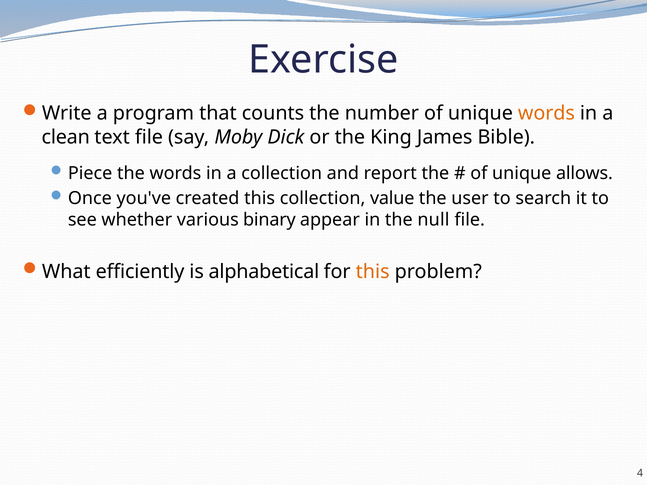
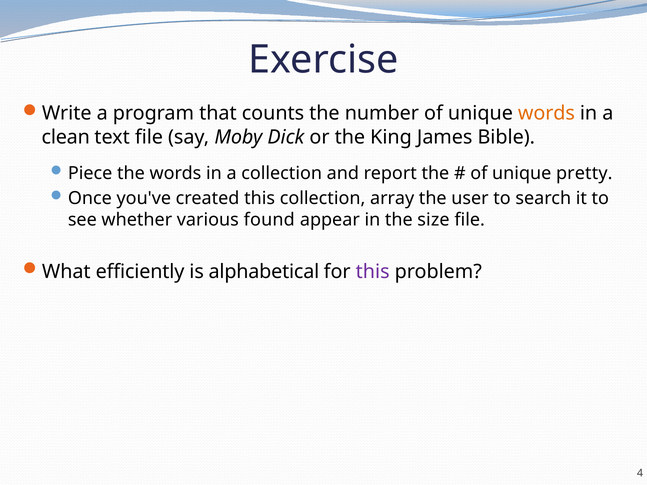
allows: allows -> pretty
value: value -> array
binary: binary -> found
null: null -> size
this at (373, 272) colour: orange -> purple
